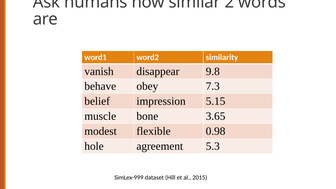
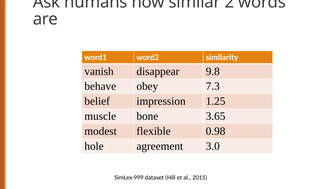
5.15: 5.15 -> 1.25
5.3: 5.3 -> 3.0
